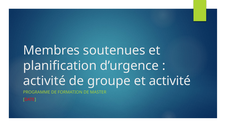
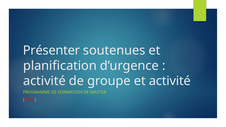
Membres: Membres -> Présenter
